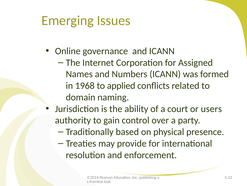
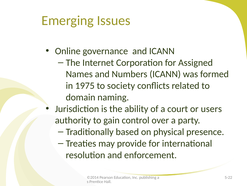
1968: 1968 -> 1975
applied: applied -> society
